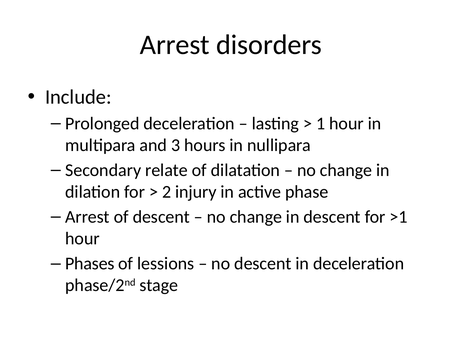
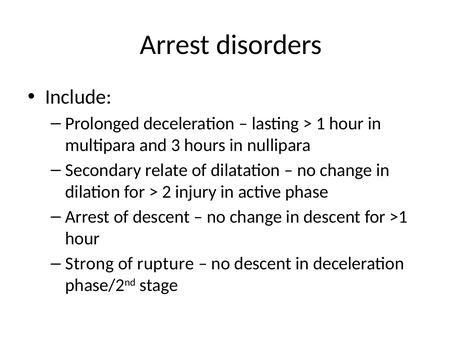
Phases: Phases -> Strong
lessions: lessions -> rupture
